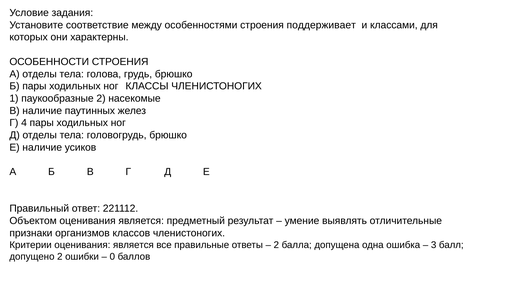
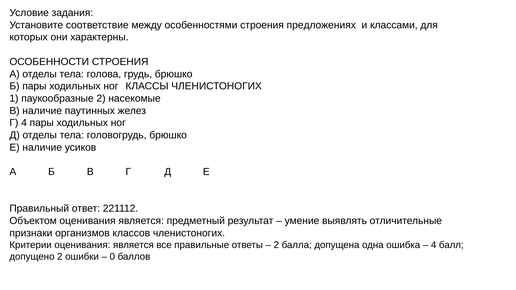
поддерживает: поддерживает -> предложениях
3 at (434, 245): 3 -> 4
